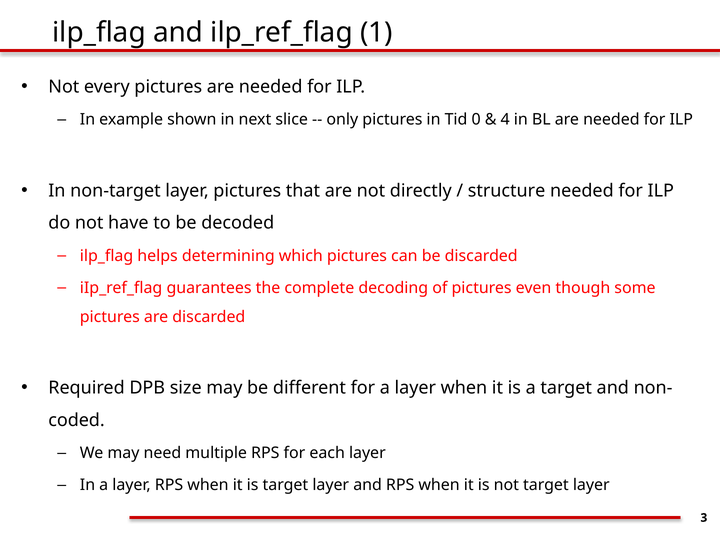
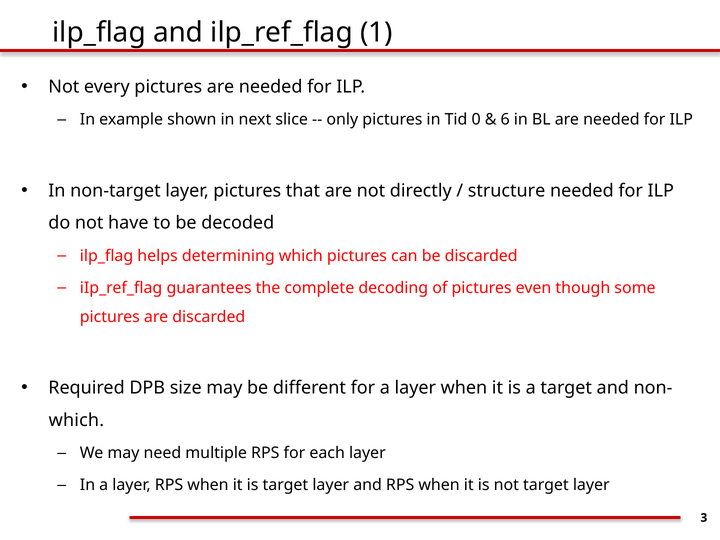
4: 4 -> 6
coded at (77, 420): coded -> which
